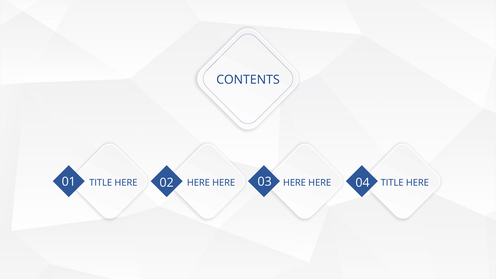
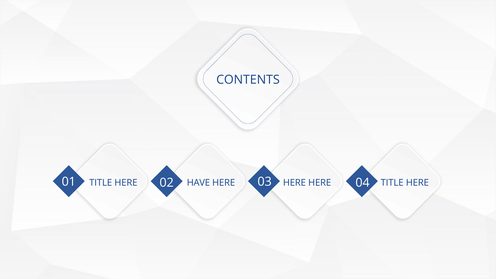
TITLE HERE HERE: HERE -> HAVE
